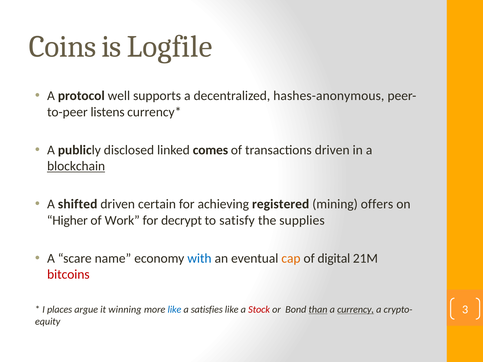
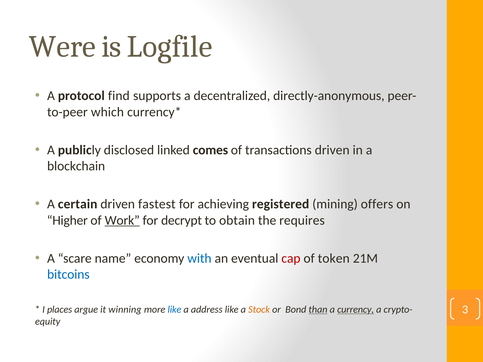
Coins: Coins -> Were
well: well -> find
hashes-anonymous: hashes-anonymous -> directly-anonymous
listens: listens -> which
blockchain underline: present -> none
shifted: shifted -> certain
certain: certain -> fastest
Work underline: none -> present
satisfy: satisfy -> obtain
supplies: supplies -> requires
cap colour: orange -> red
digital: digital -> token
bitcoins colour: red -> blue
satisfies: satisfies -> address
Stock colour: red -> orange
